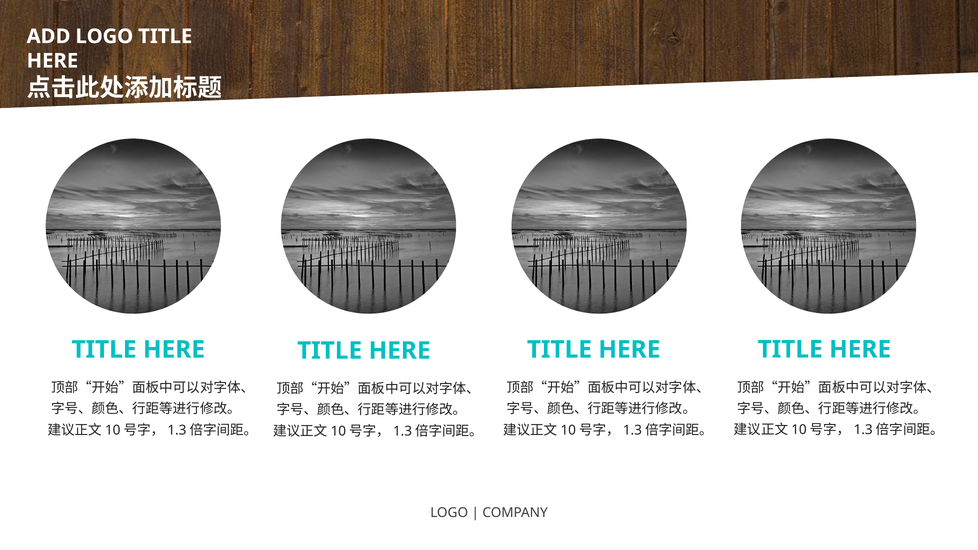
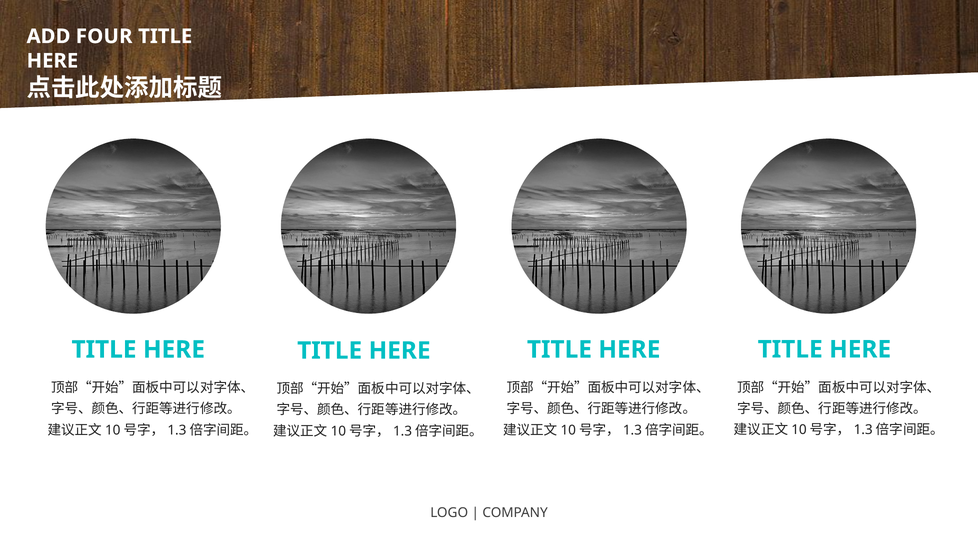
ADD LOGO: LOGO -> FOUR
